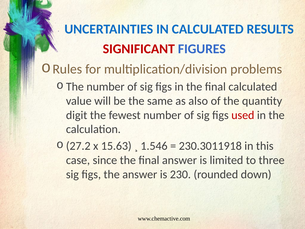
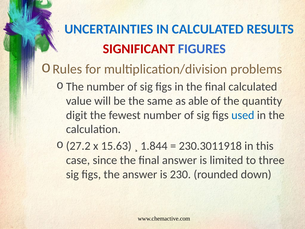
also: also -> able
used colour: red -> blue
1.546: 1.546 -> 1.844
